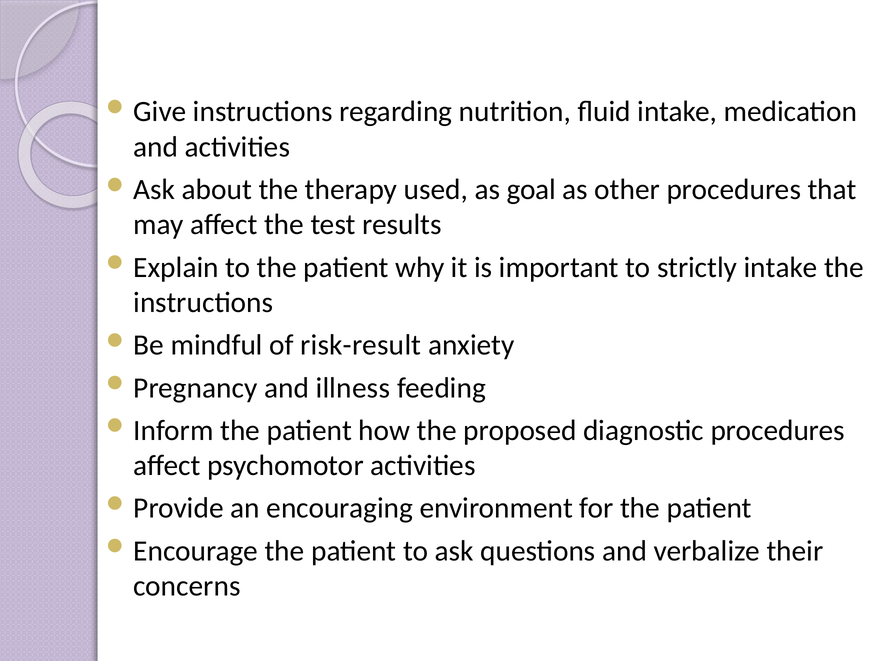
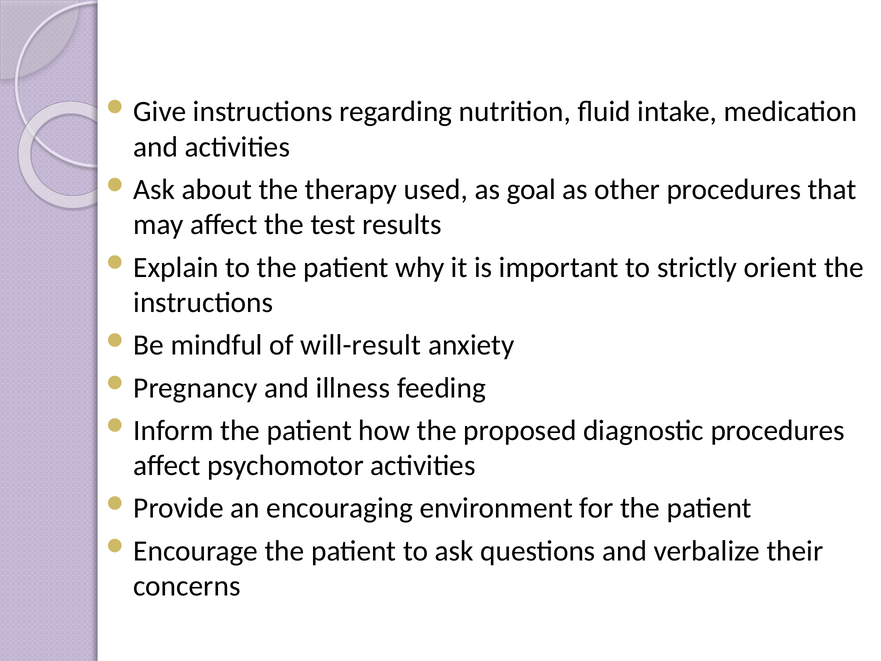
strictly intake: intake -> orient
risk-result: risk-result -> will-result
